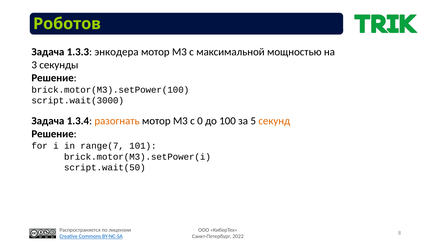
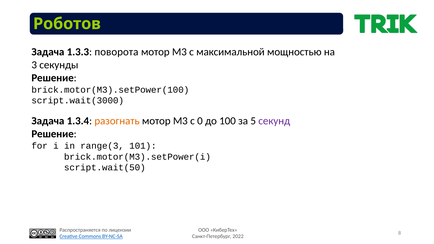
энкодера: энкодера -> поворота
секунд colour: orange -> purple
range(7: range(7 -> range(3
